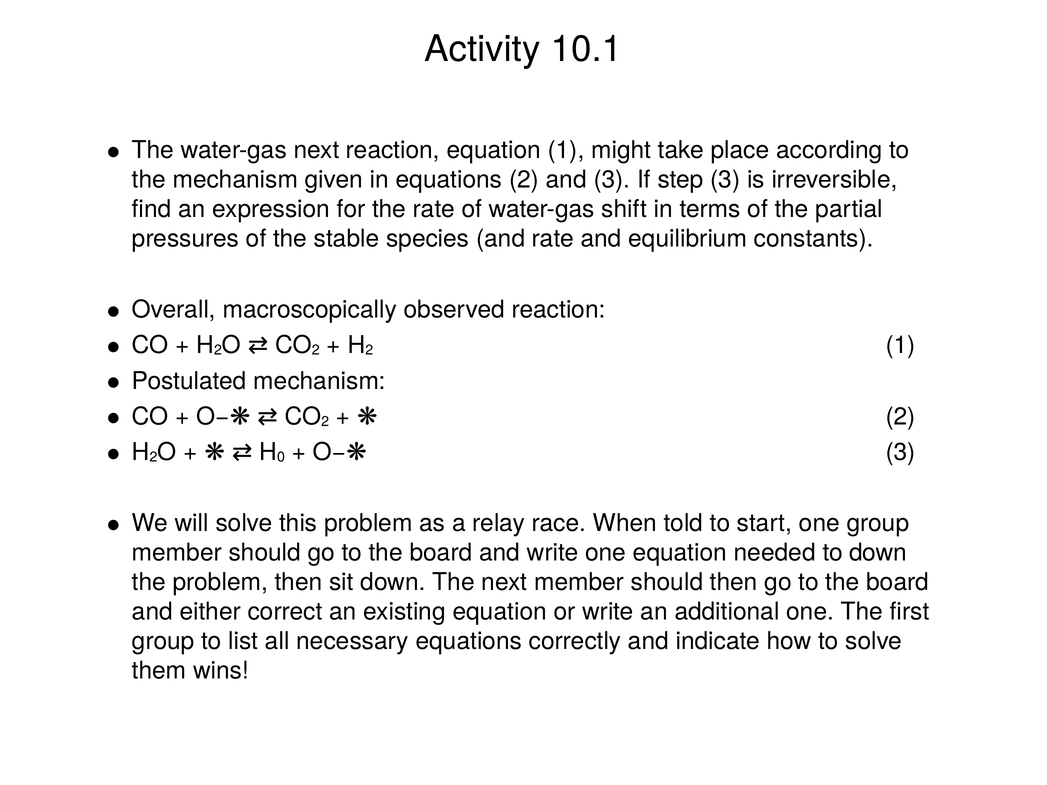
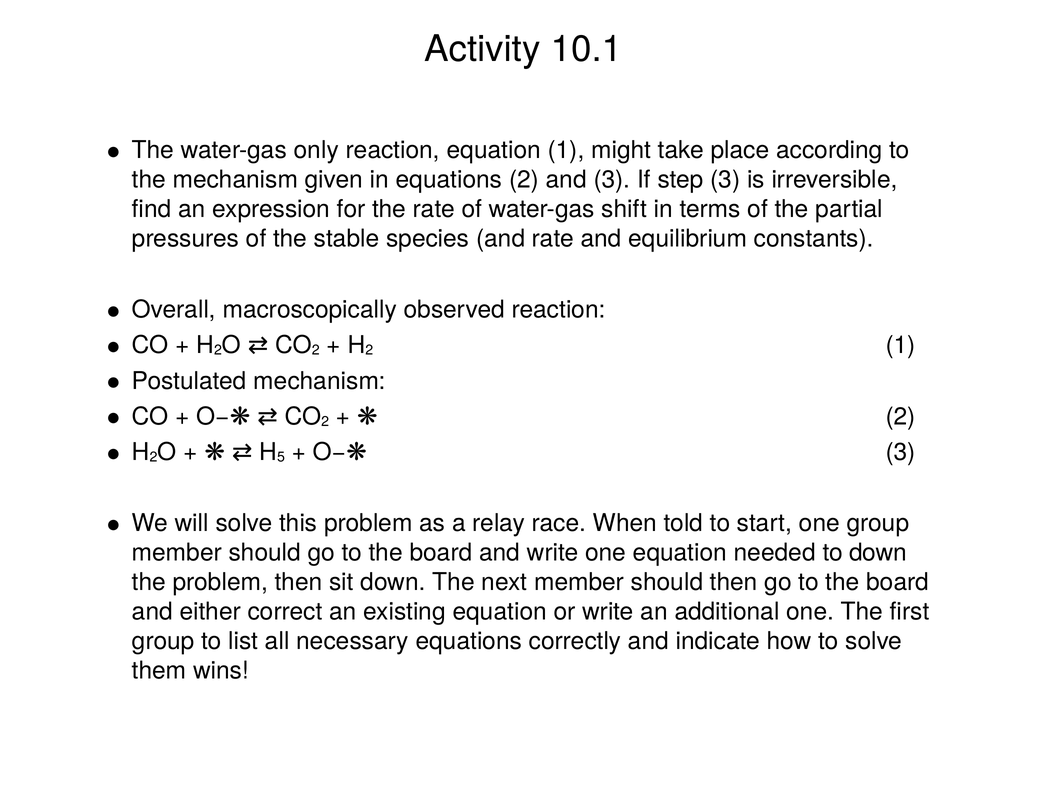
water-gas next: next -> only
0: 0 -> 5
